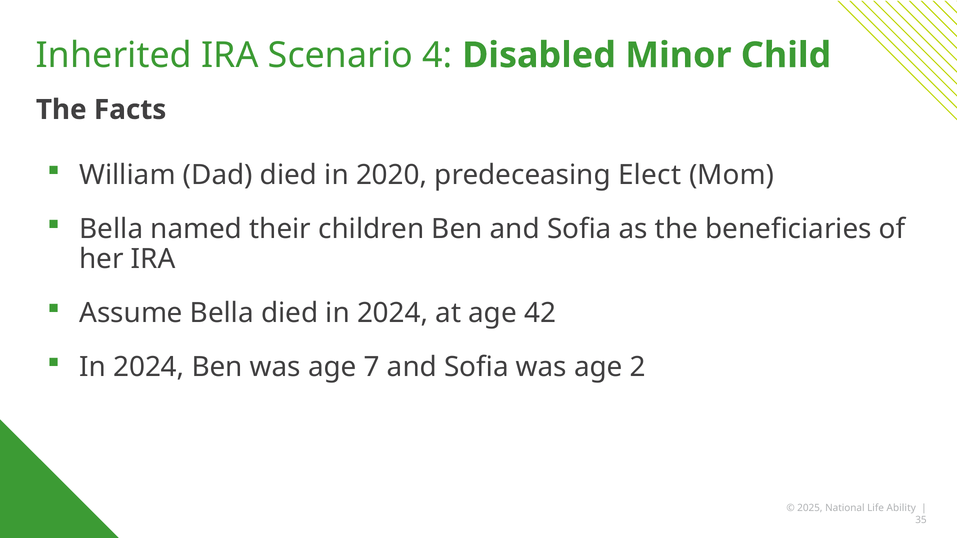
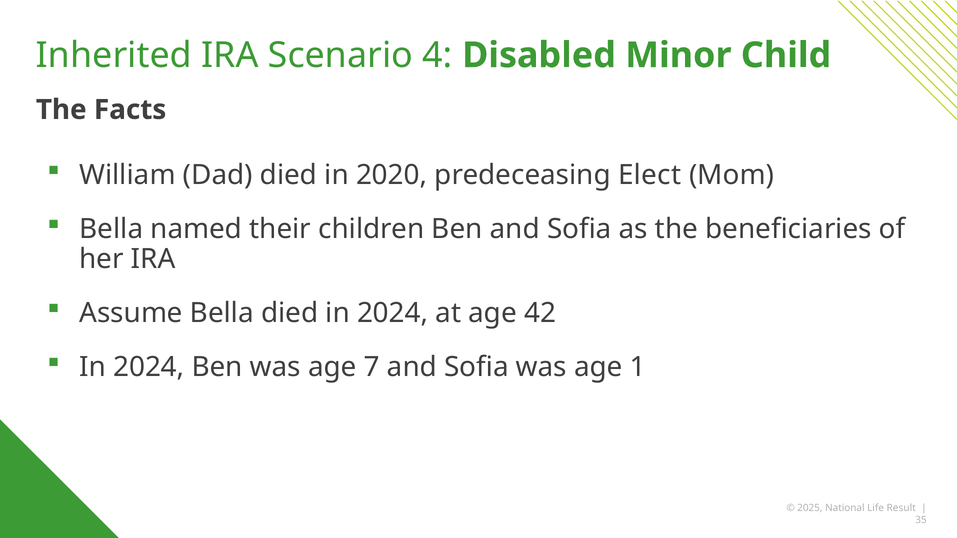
2: 2 -> 1
Ability: Ability -> Result
